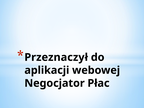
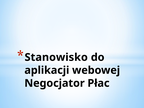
Przeznaczył: Przeznaczył -> Stanowisko
